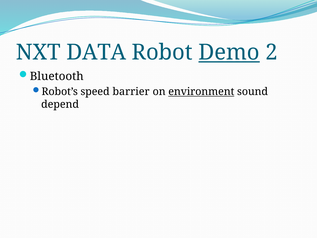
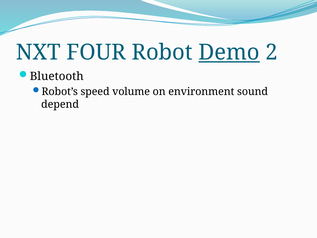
DATA: DATA -> FOUR
barrier: barrier -> volume
environment underline: present -> none
